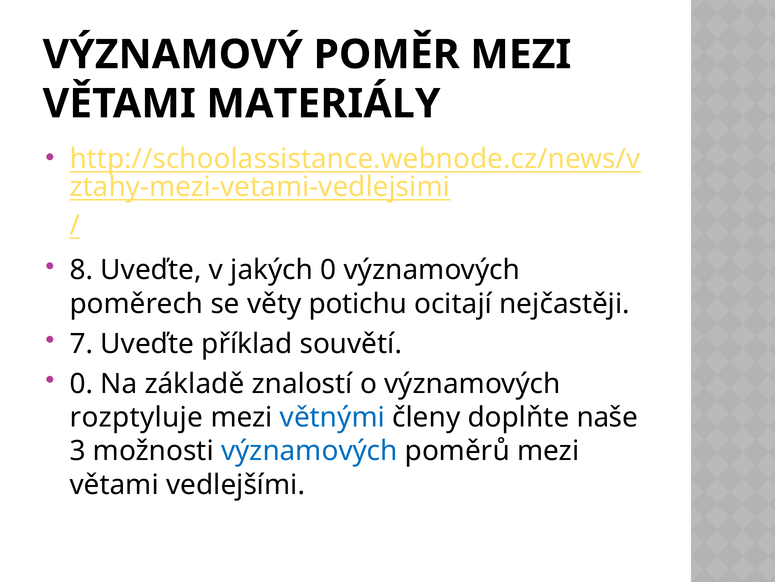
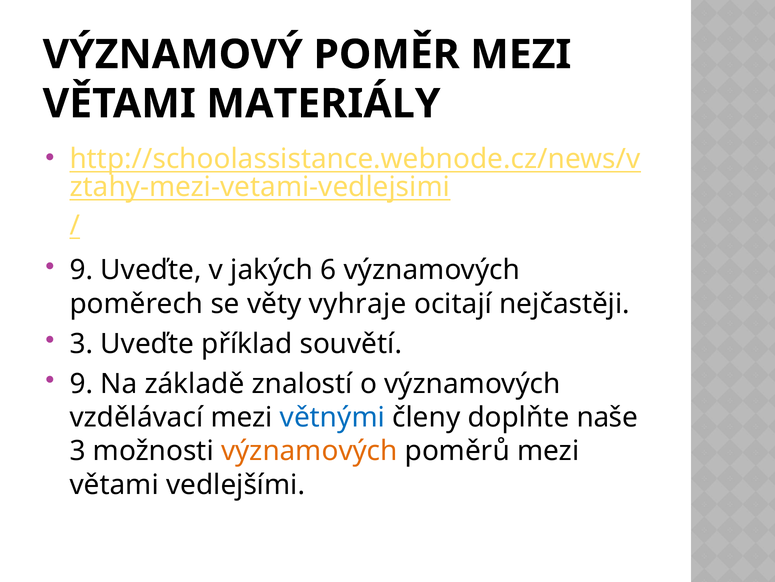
8 at (81, 270): 8 -> 9
jakých 0: 0 -> 6
potichu: potichu -> vyhraje
7 at (81, 343): 7 -> 3
0 at (81, 384): 0 -> 9
rozptyluje: rozptyluje -> vzdělávací
významových at (309, 451) colour: blue -> orange
